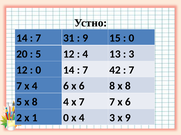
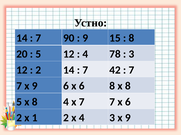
31: 31 -> 90
0 at (131, 38): 0 -> 8
13: 13 -> 78
0 at (38, 70): 0 -> 2
7 х 4: 4 -> 9
1 0: 0 -> 2
